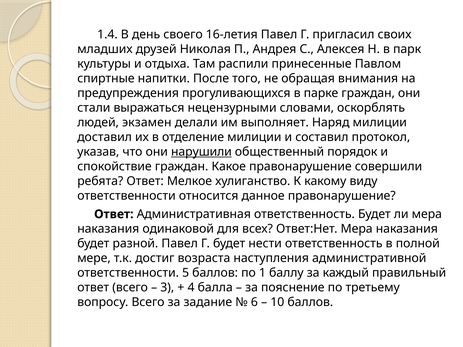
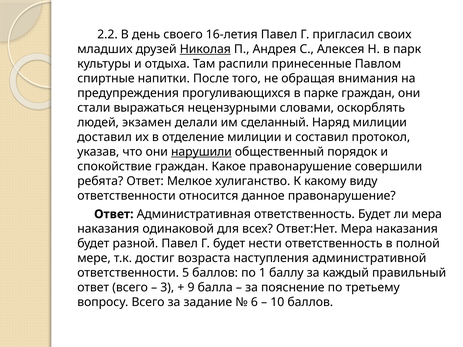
1.4: 1.4 -> 2.2
Николая underline: none -> present
выполняет: выполняет -> сделанный
4: 4 -> 9
